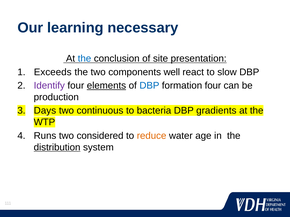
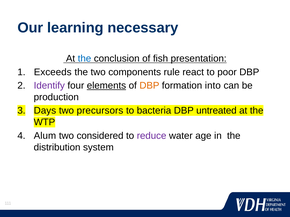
site: site -> fish
well: well -> rule
slow: slow -> poor
DBP at (149, 86) colour: blue -> orange
formation four: four -> into
continuous: continuous -> precursors
gradients: gradients -> untreated
Runs: Runs -> Alum
reduce colour: orange -> purple
distribution underline: present -> none
